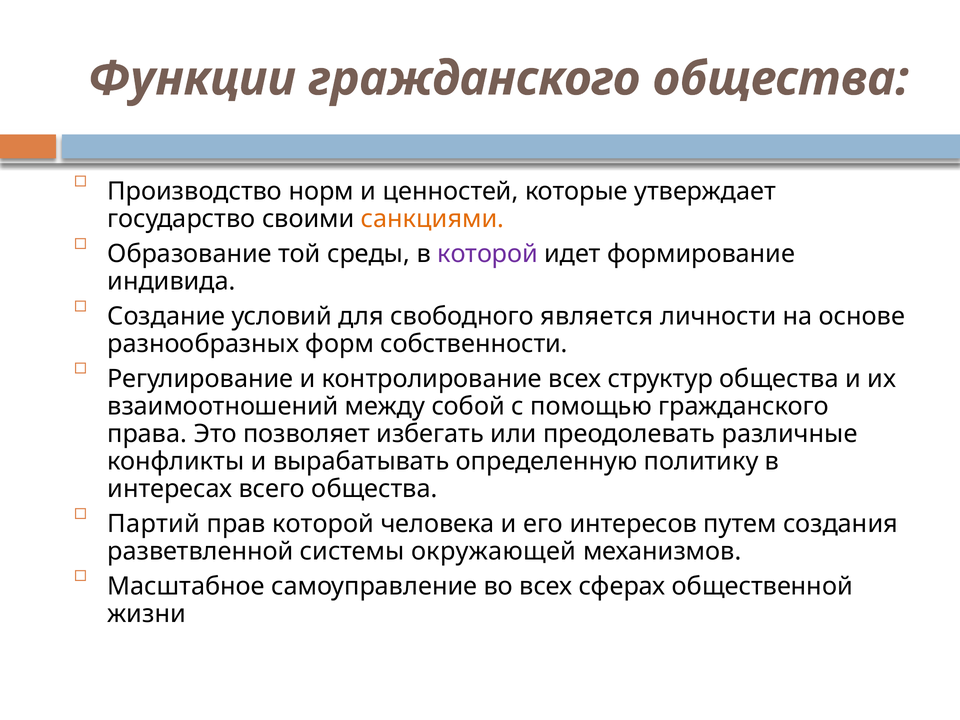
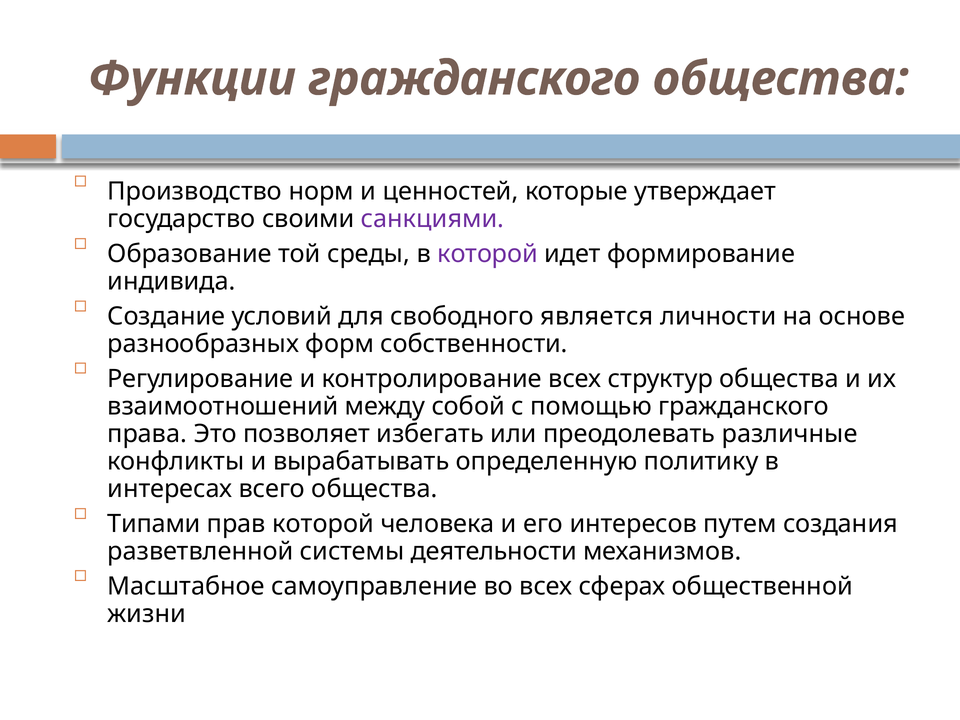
санкциями colour: orange -> purple
Партий: Партий -> Типами
окружающей: окружающей -> деятельности
